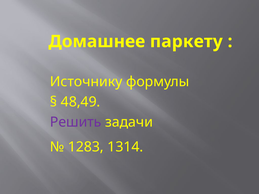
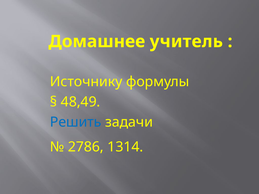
паркету: паркету -> учитель
Решить colour: purple -> blue
1283: 1283 -> 2786
